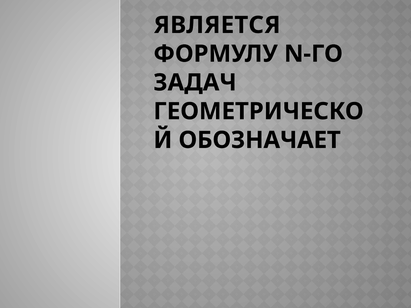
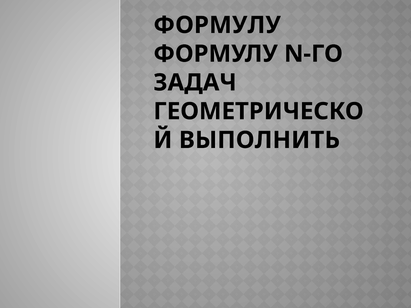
ЯВЛЯЕТСЯ at (217, 25): ЯВЛЯЕТСЯ -> ФОРМУЛУ
ОБОЗНАЧАЕТ: ОБОЗНАЧАЕТ -> ВЫПОЛНИТЬ
